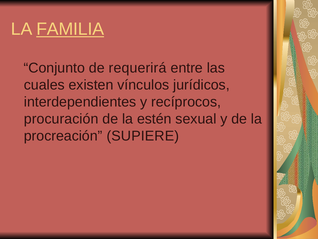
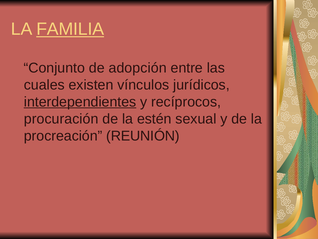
requerirá: requerirá -> adopción
interdependientes underline: none -> present
SUPIERE: SUPIERE -> REUNIÓN
